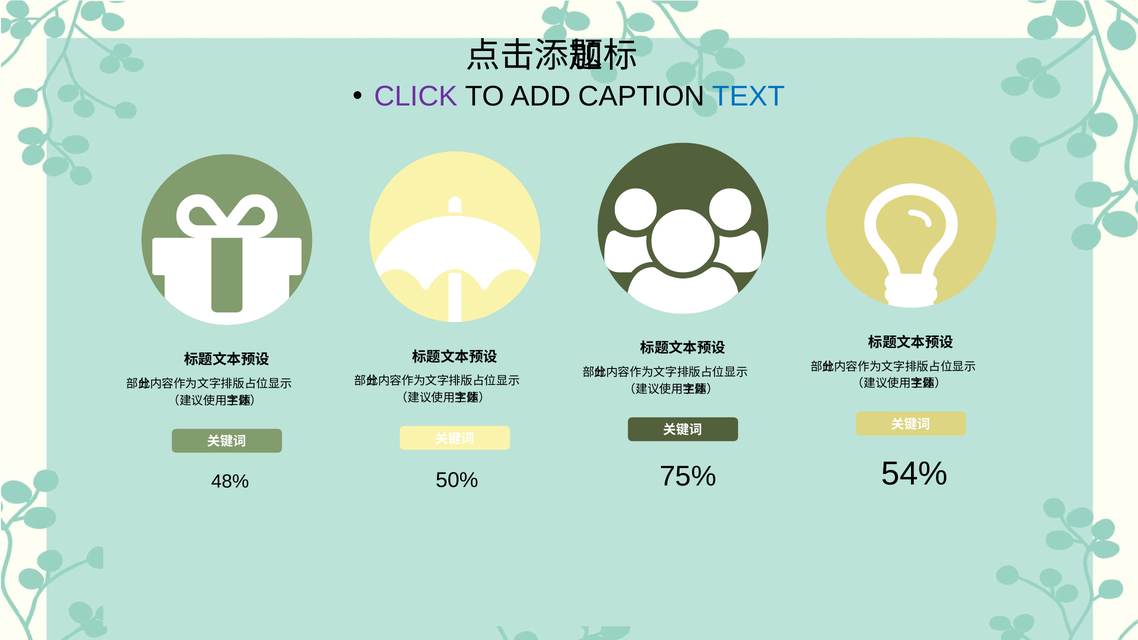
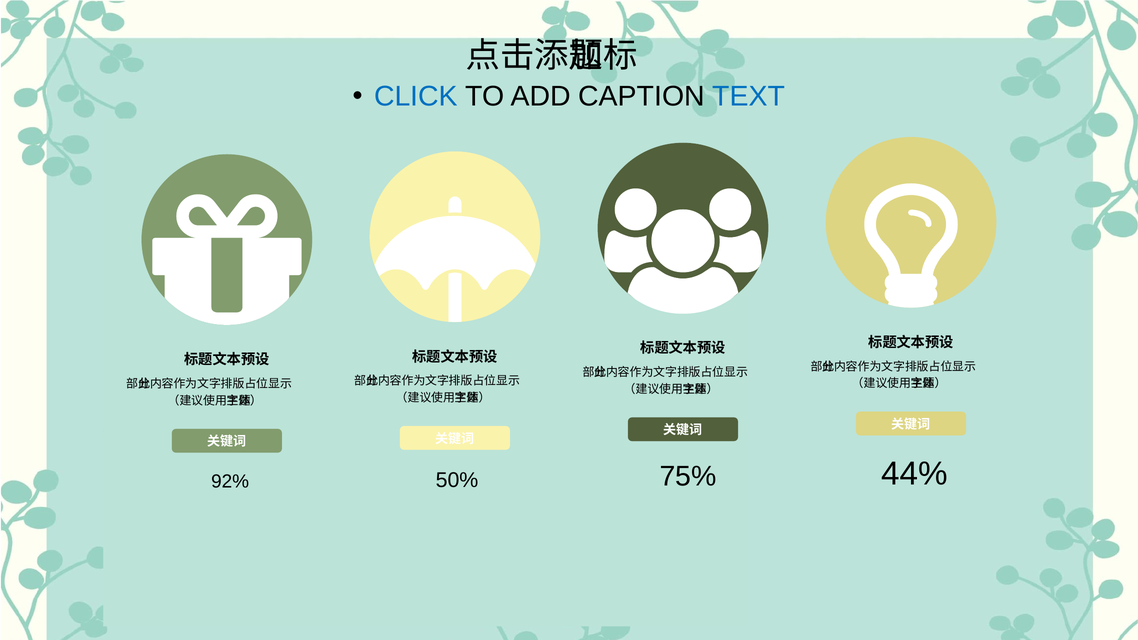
CLICK colour: purple -> blue
54%: 54% -> 44%
48%: 48% -> 92%
